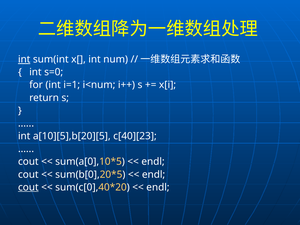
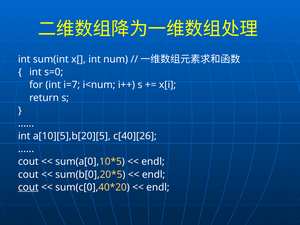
int at (24, 59) underline: present -> none
i=1: i=1 -> i=7
c[40][23: c[40][23 -> c[40][26
